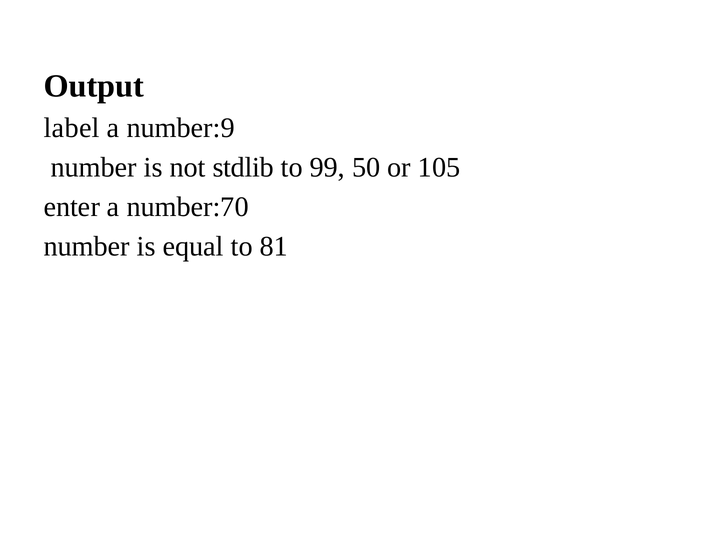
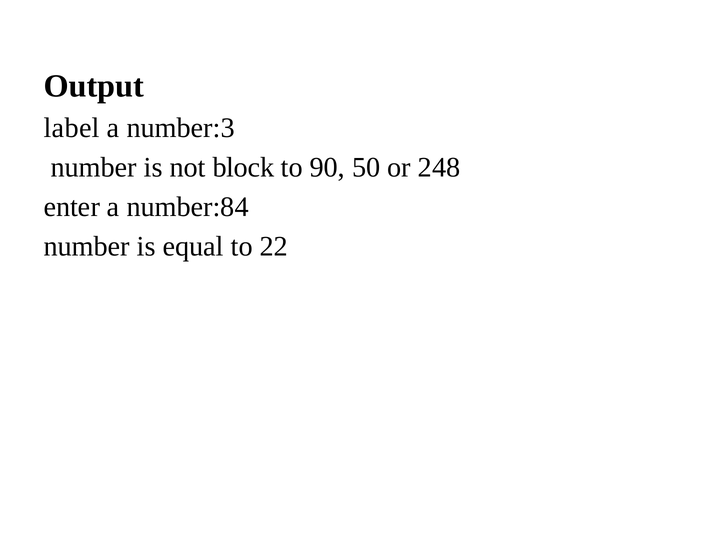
number:9: number:9 -> number:3
stdlib: stdlib -> block
99: 99 -> 90
105: 105 -> 248
number:70: number:70 -> number:84
81: 81 -> 22
